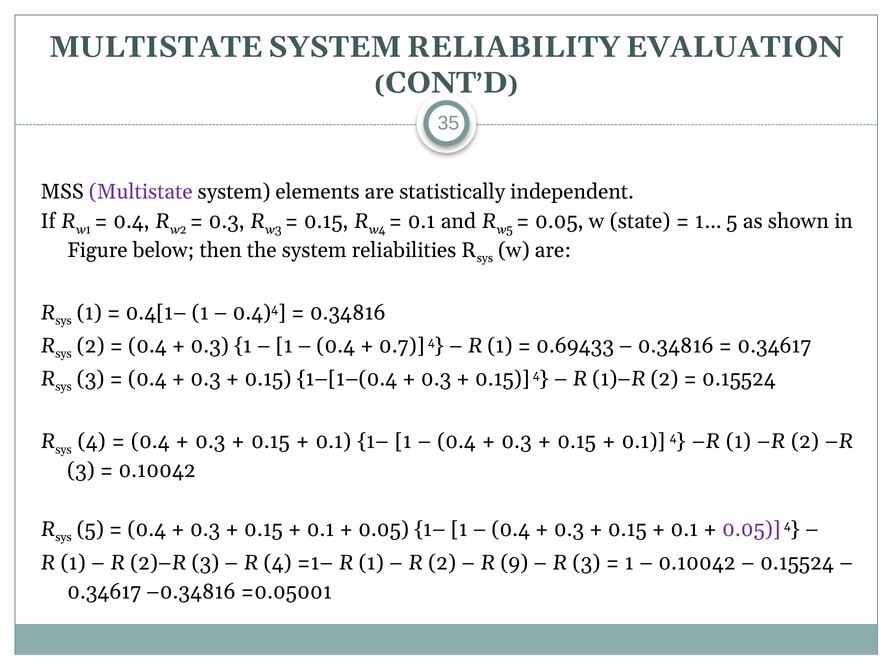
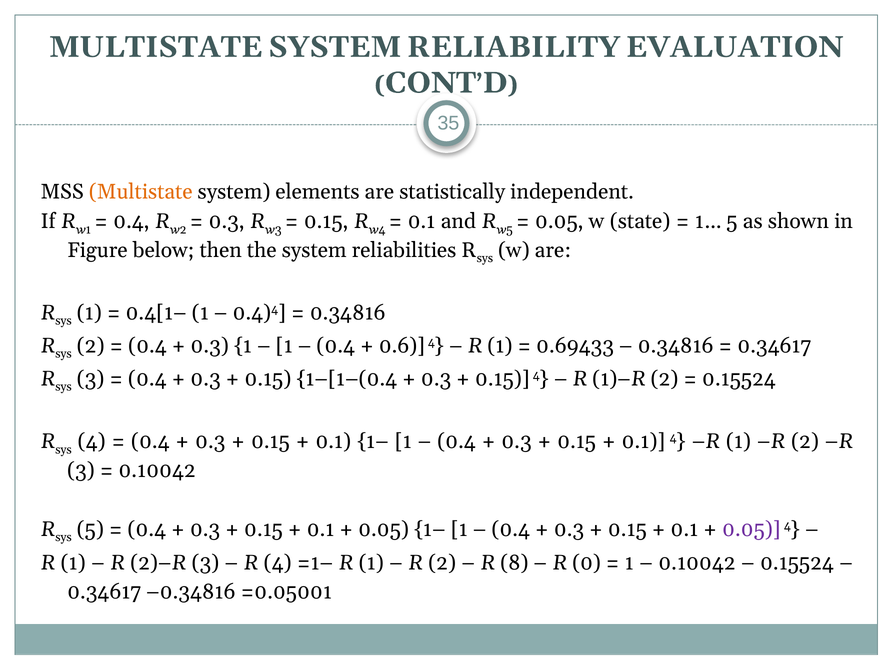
Multistate at (141, 192) colour: purple -> orange
0.7: 0.7 -> 0.6
9: 9 -> 8
3 at (586, 563): 3 -> 0
